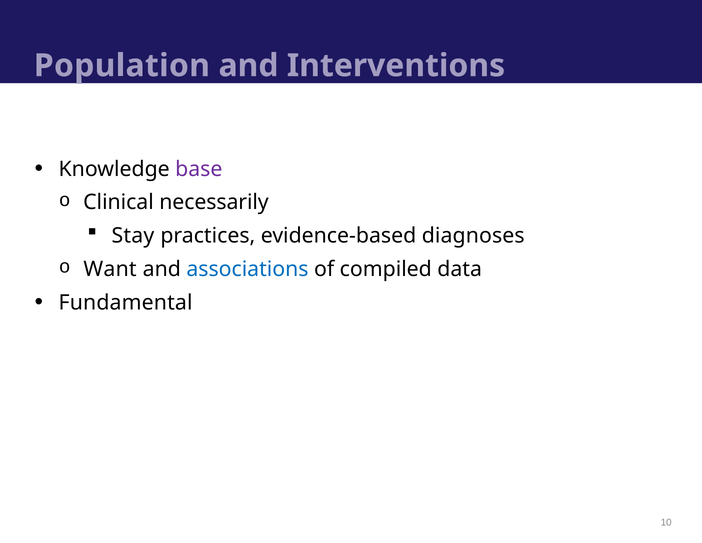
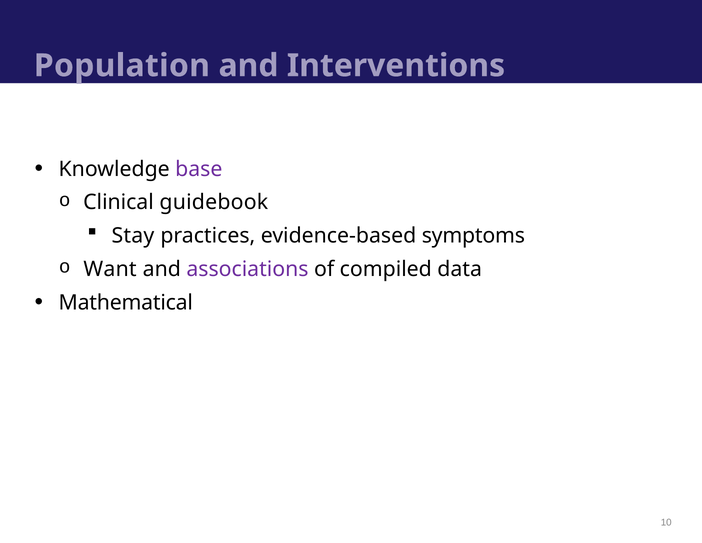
necessarily: necessarily -> guidebook
diagnoses: diagnoses -> symptoms
associations colour: blue -> purple
Fundamental: Fundamental -> Mathematical
